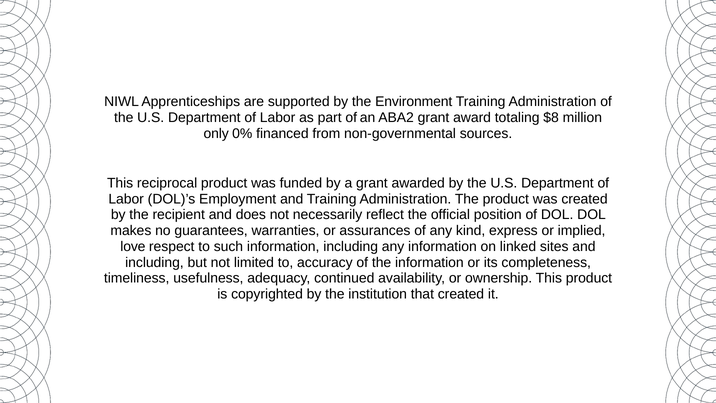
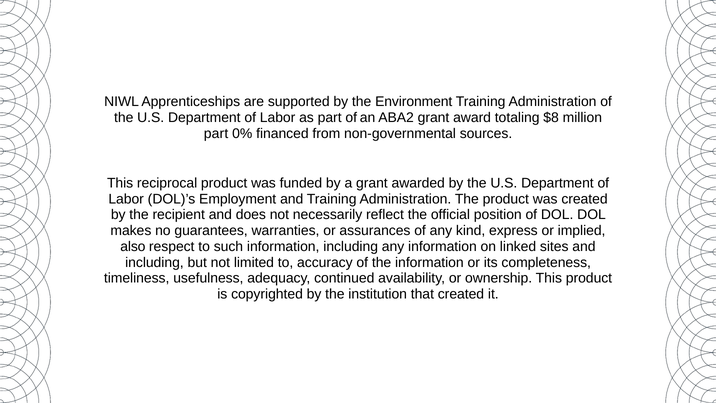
only at (216, 133): only -> part
love: love -> also
